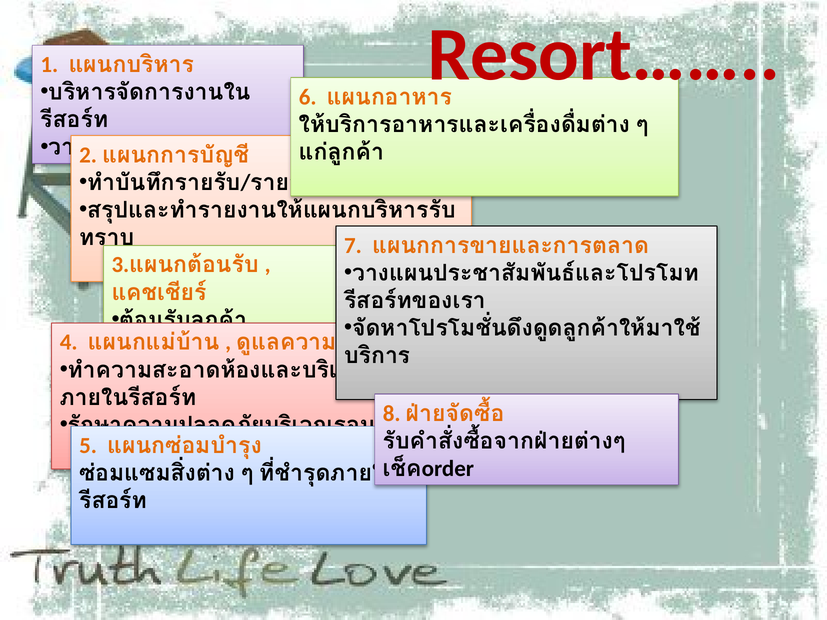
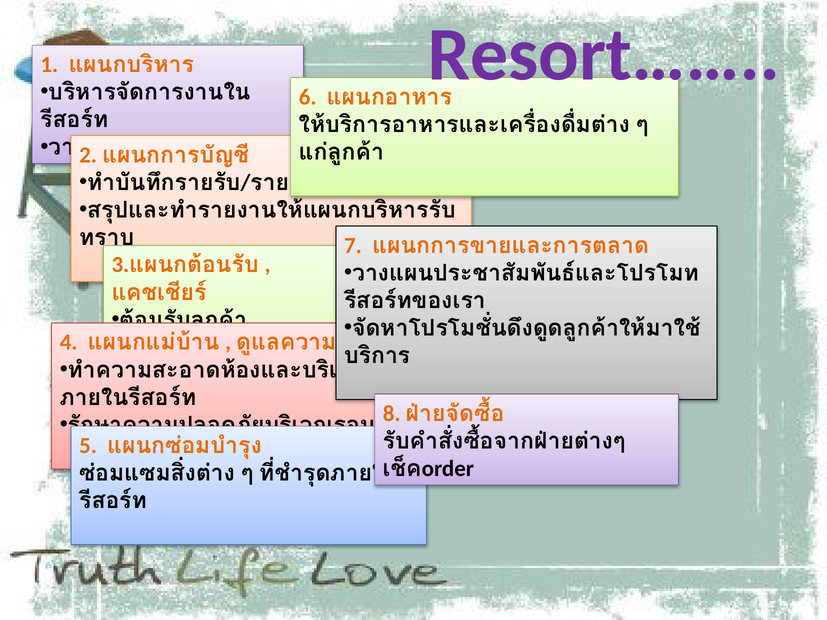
Resort…… colour: red -> purple
